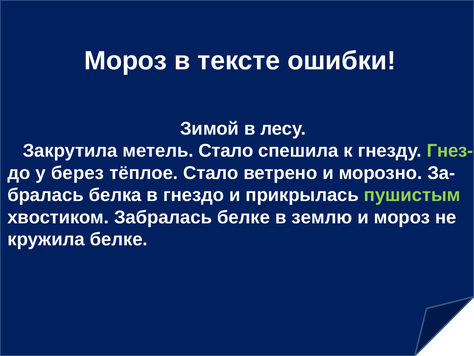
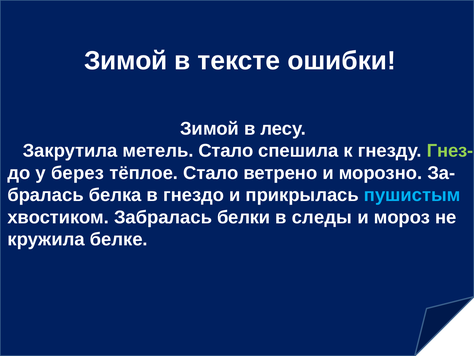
Мороз at (126, 61): Мороз -> Зимой
пушистым colour: light green -> light blue
Забралась белке: белке -> белки
землю: землю -> следы
